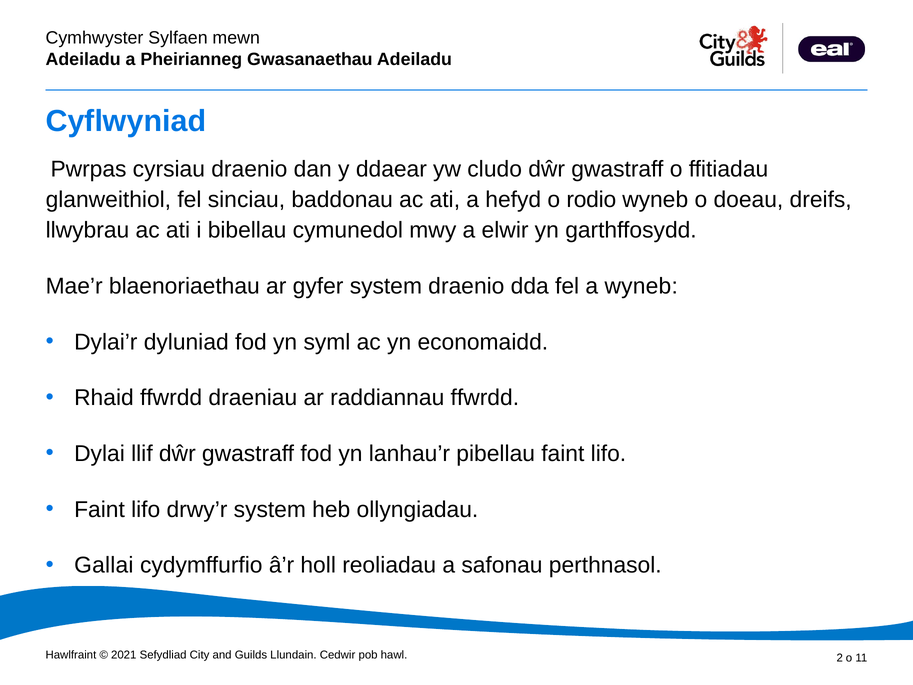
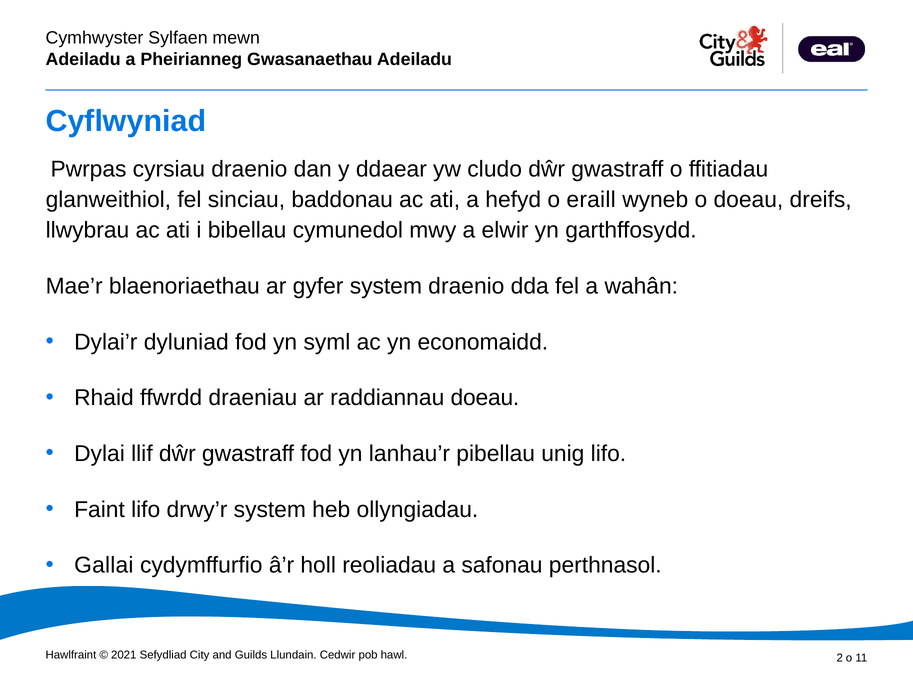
rodio: rodio -> eraill
a wyneb: wyneb -> wahân
raddiannau ffwrdd: ffwrdd -> doeau
pibellau faint: faint -> unig
